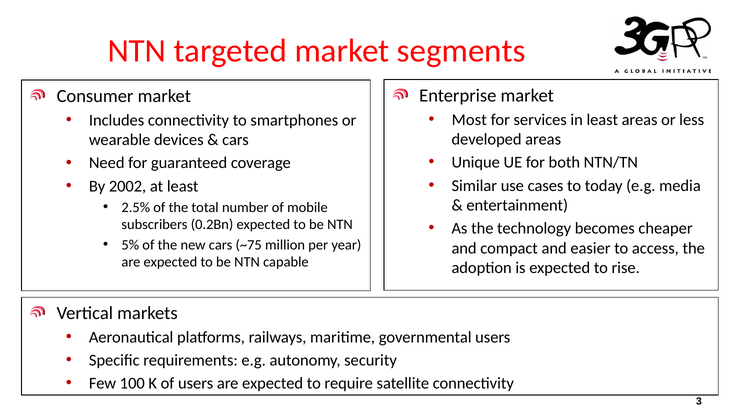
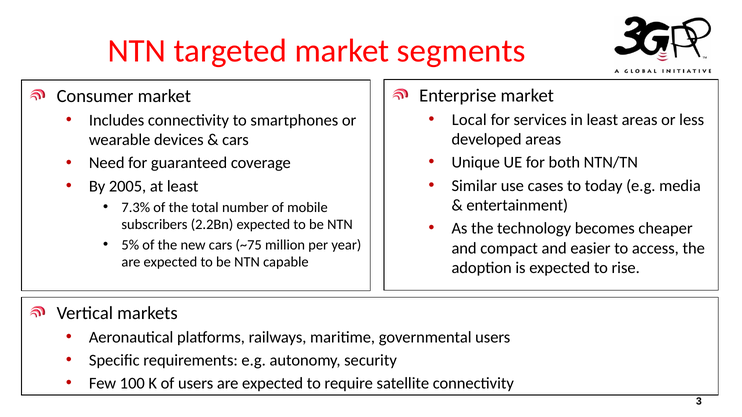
Most: Most -> Local
2002: 2002 -> 2005
2.5%: 2.5% -> 7.3%
0.2Bn: 0.2Bn -> 2.2Bn
